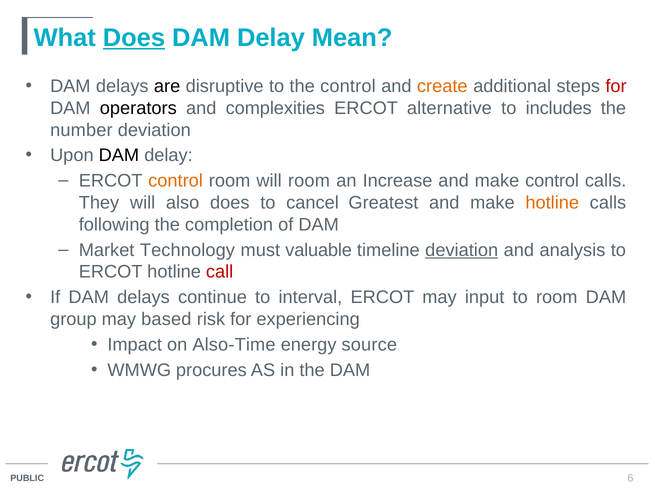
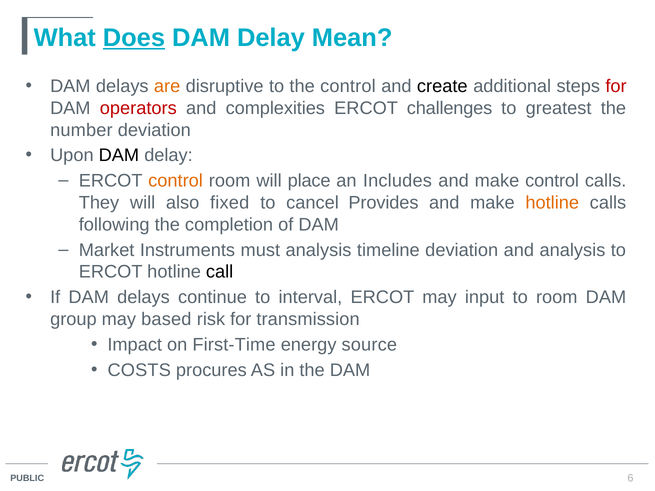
are colour: black -> orange
create colour: orange -> black
operators colour: black -> red
alternative: alternative -> challenges
includes: includes -> greatest
will room: room -> place
Increase: Increase -> Includes
also does: does -> fixed
Greatest: Greatest -> Provides
Technology: Technology -> Instruments
must valuable: valuable -> analysis
deviation at (462, 250) underline: present -> none
call colour: red -> black
experiencing: experiencing -> transmission
Also-Time: Also-Time -> First-Time
WMWG: WMWG -> COSTS
